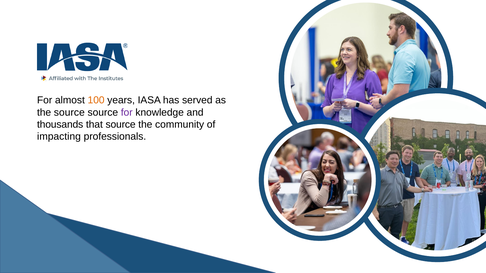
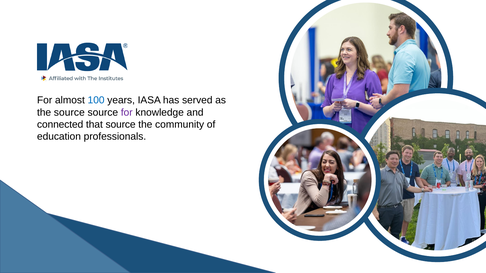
100 colour: orange -> blue
thousands: thousands -> connected
impacting: impacting -> education
